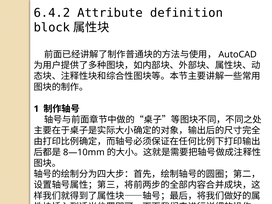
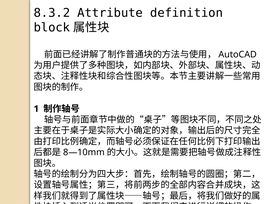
6.4.2: 6.4.2 -> 8.3.2
